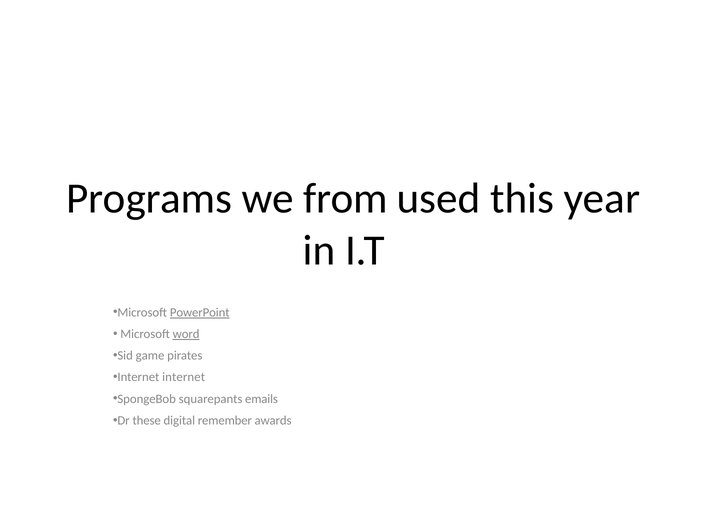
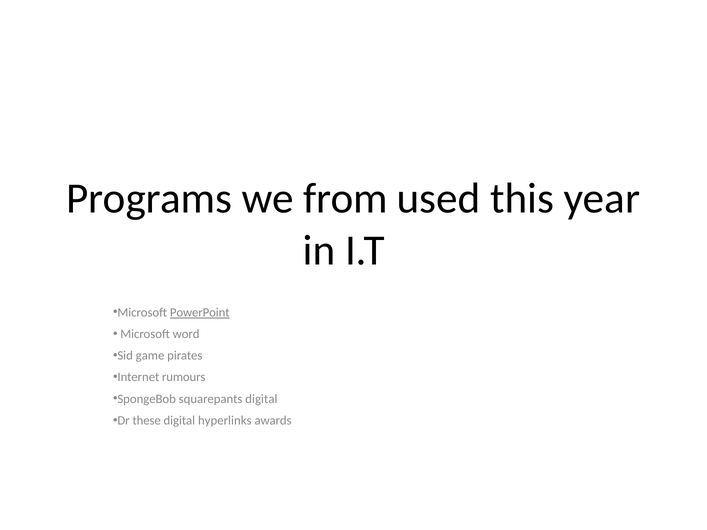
word underline: present -> none
Internet internet: internet -> rumours
squarepants emails: emails -> digital
remember: remember -> hyperlinks
